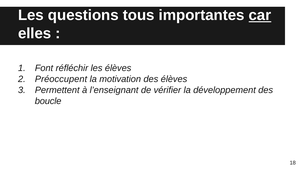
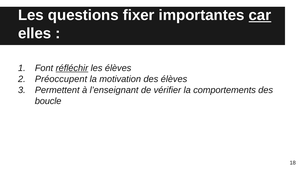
tous: tous -> fixer
réfléchir underline: none -> present
développement: développement -> comportements
